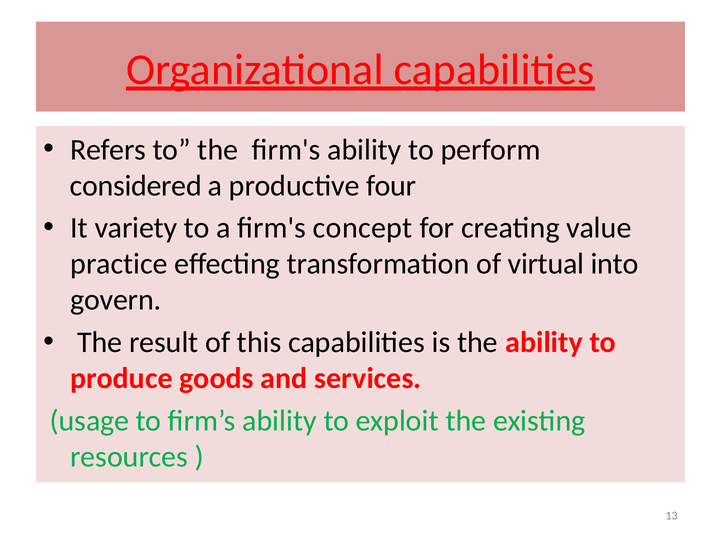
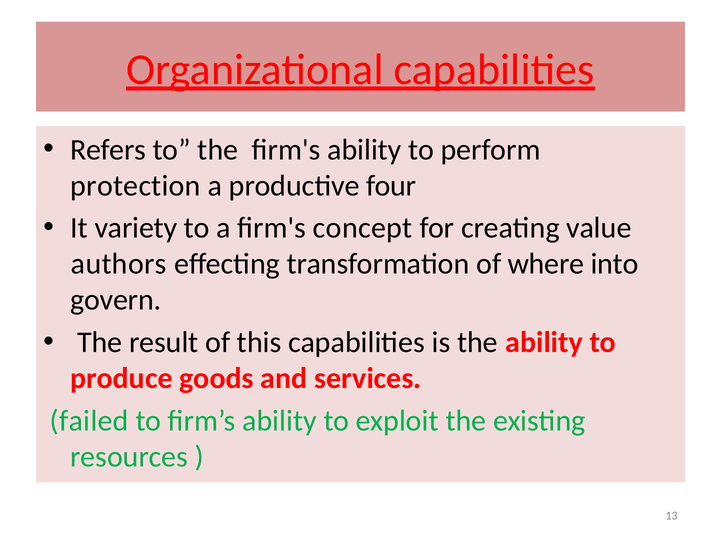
considered: considered -> protection
practice: practice -> authors
virtual: virtual -> where
usage: usage -> failed
